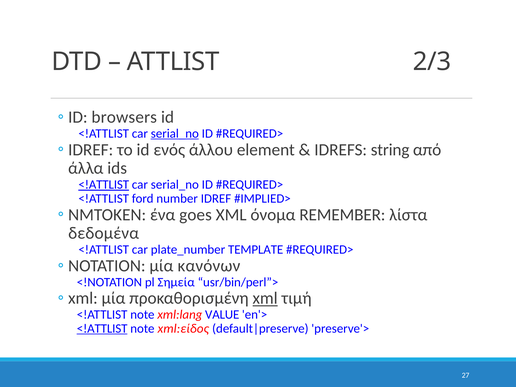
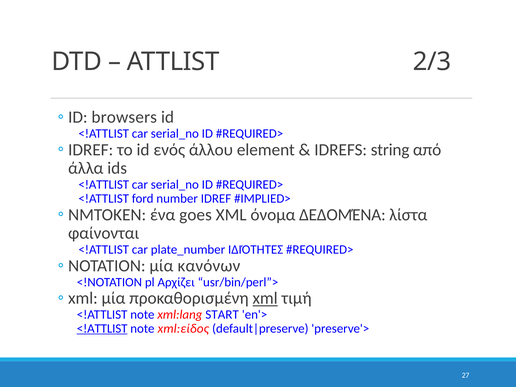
serial_no at (175, 133) underline: present -> none
<!ATTLIST at (104, 185) underline: present -> none
REMEMBER: REMEMBER -> ΔΕΔΟΜΈΝΑ
δεδομένα: δεδομένα -> φαίνονται
TEMPLATE: TEMPLATE -> ΙΔΙΌΤΗΤΕΣ
Σημεία: Σημεία -> Αρχίζει
VALUE: VALUE -> START
